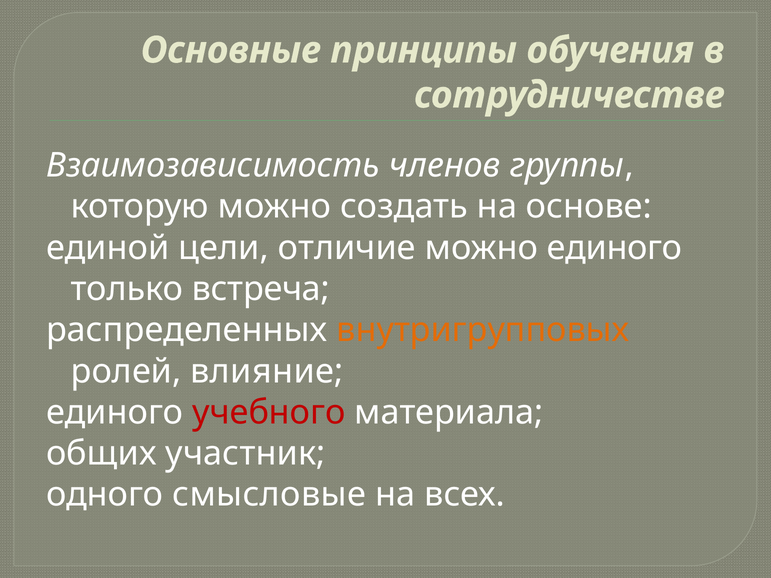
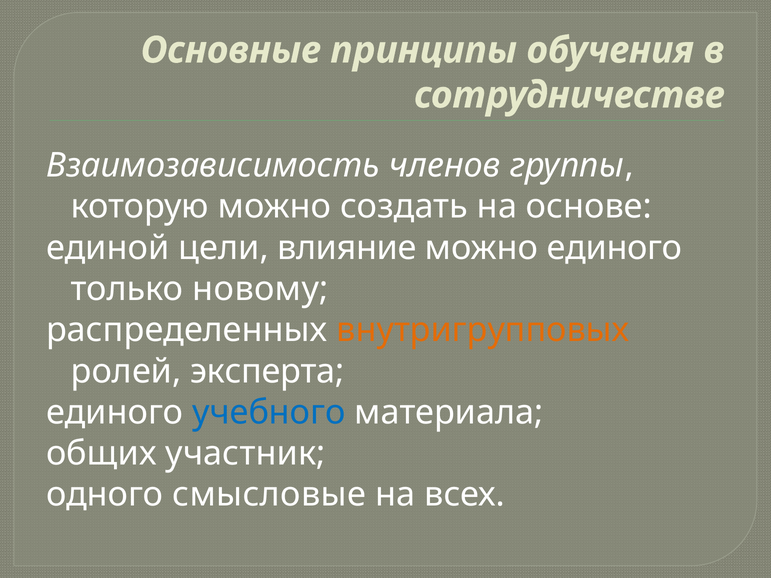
отличие: отличие -> влияние
встреча: встреча -> новому
влияние: влияние -> эксперта
учебного colour: red -> blue
